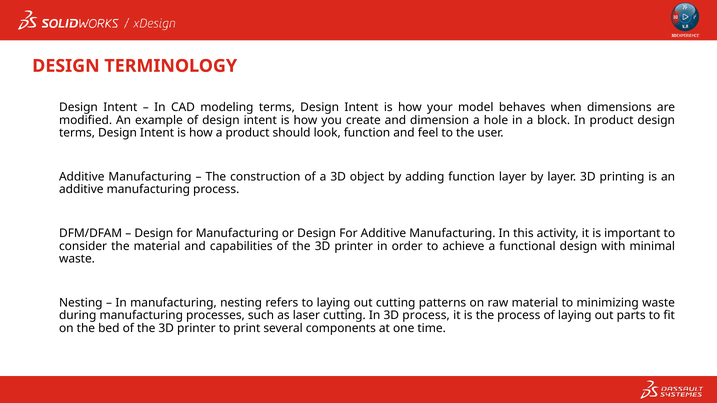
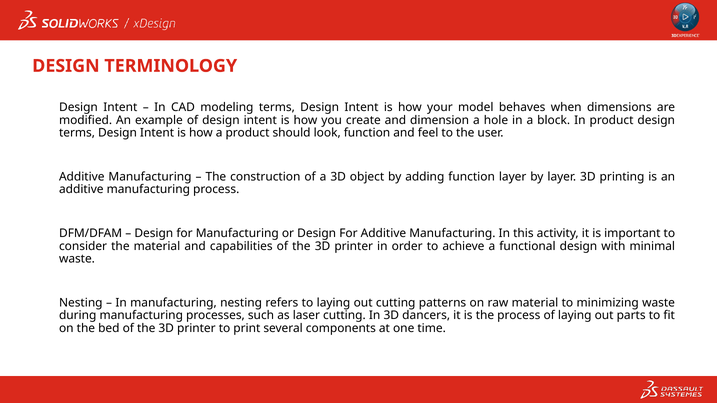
3D process: process -> dancers
